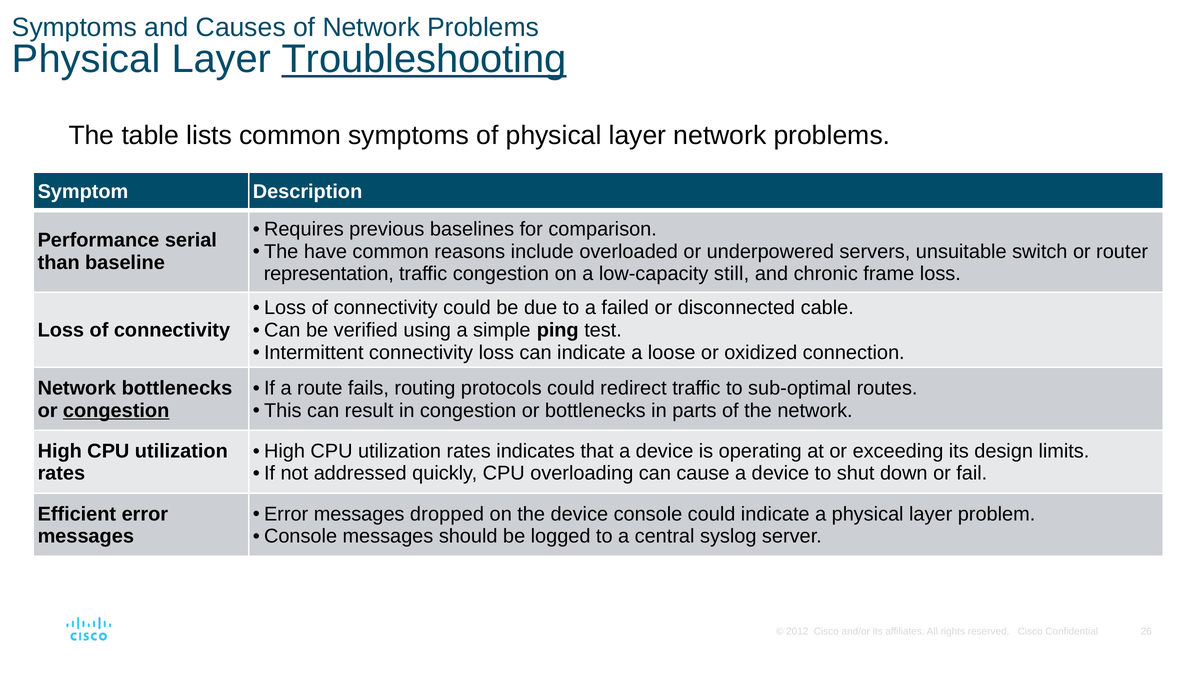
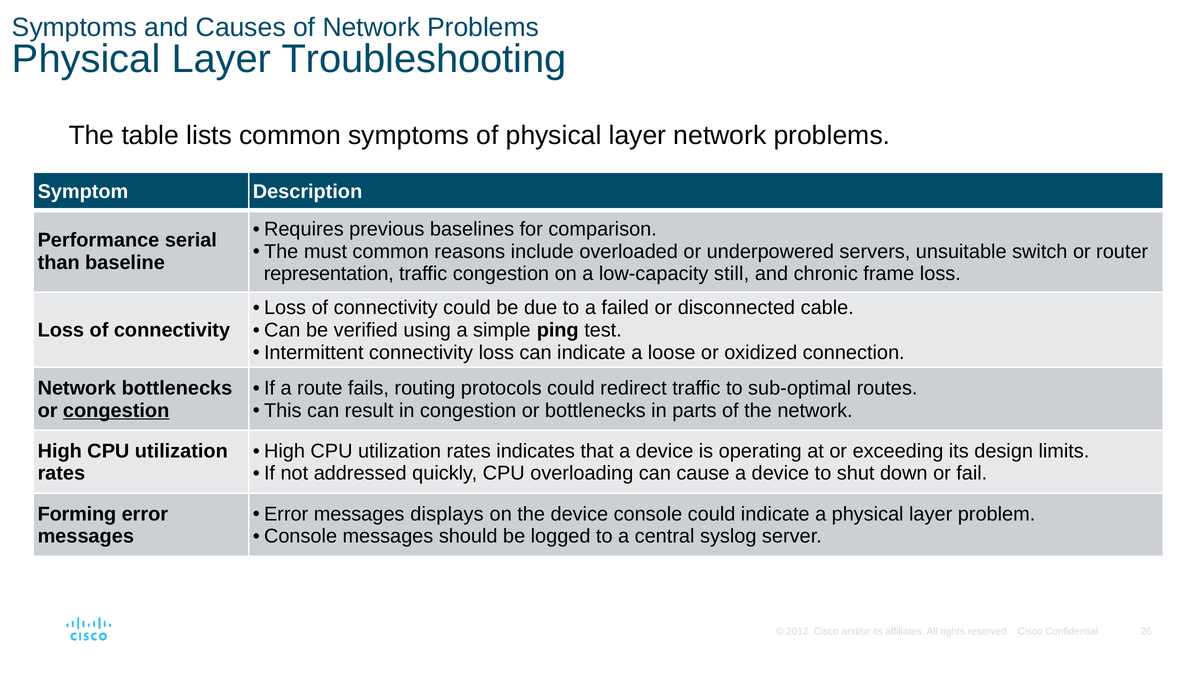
Troubleshooting underline: present -> none
have: have -> must
Efficient: Efficient -> Forming
dropped: dropped -> displays
